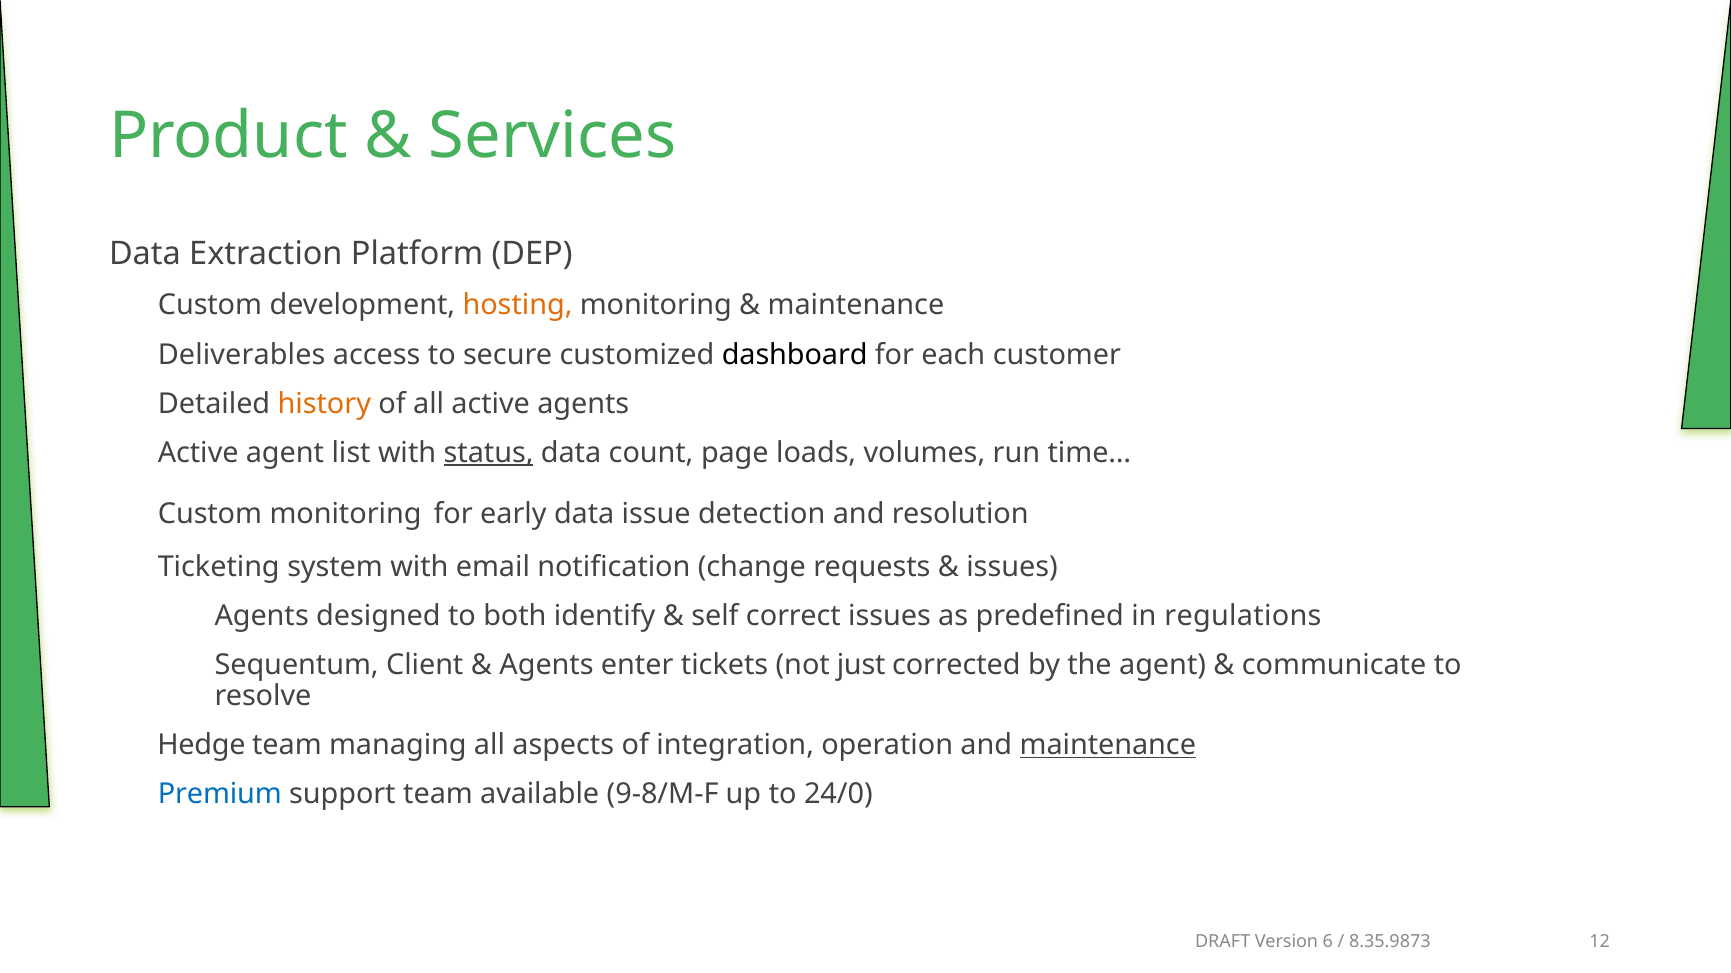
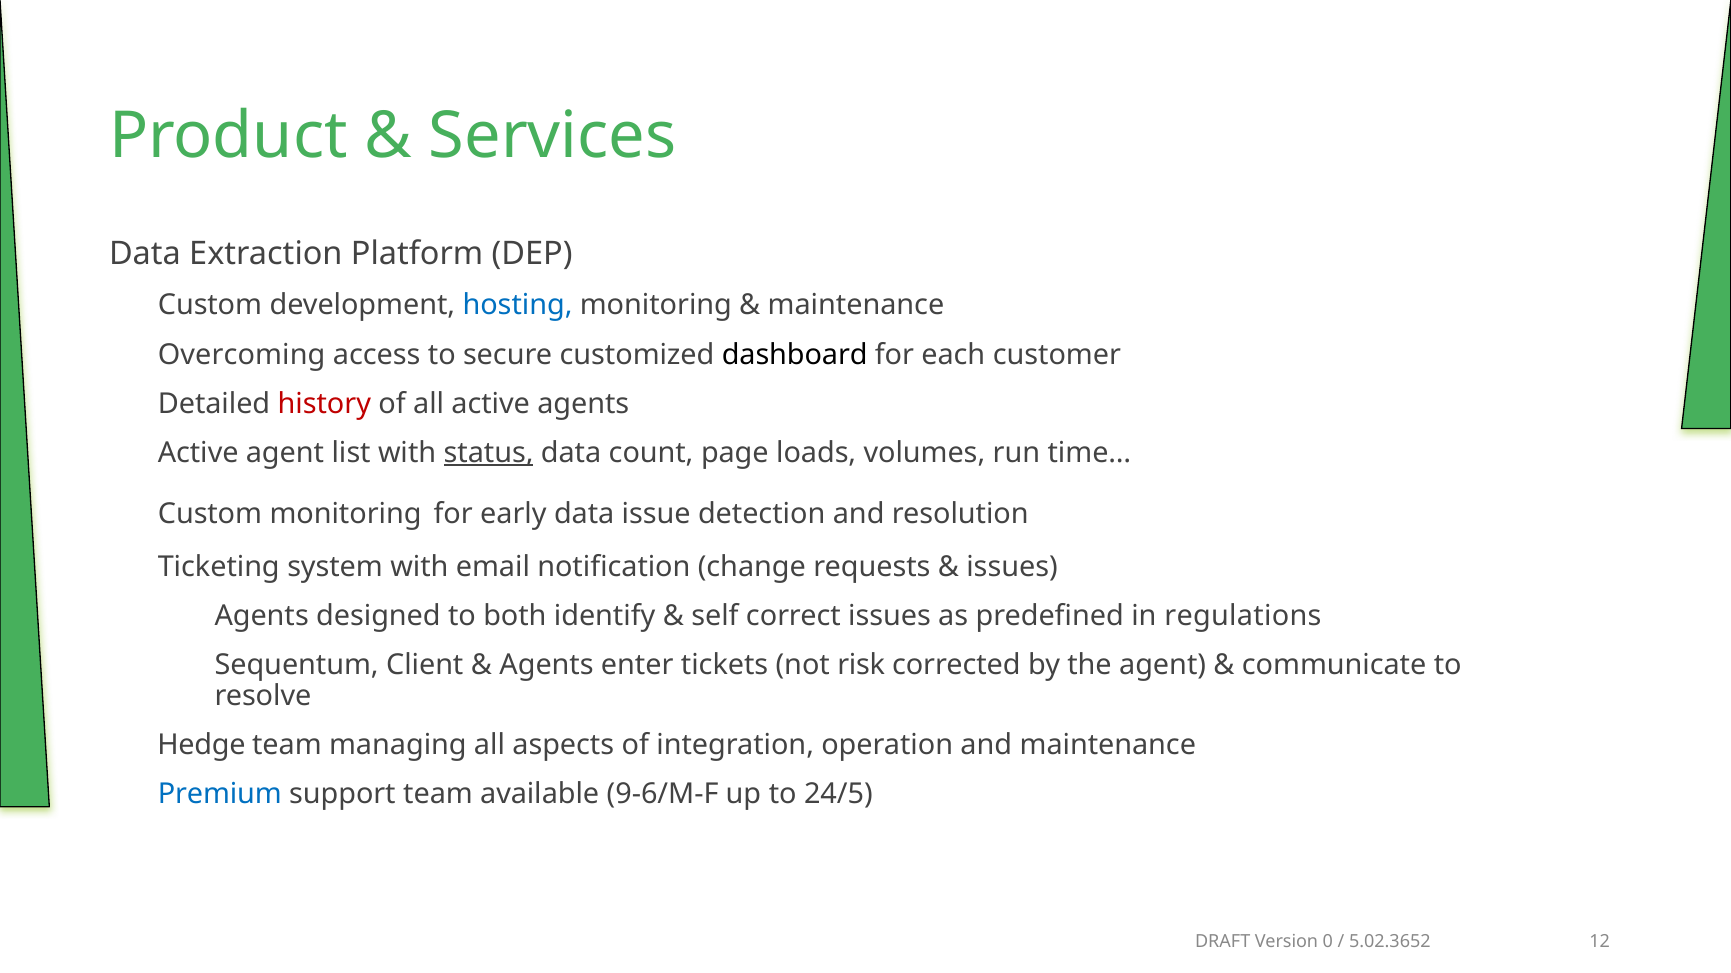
hosting colour: orange -> blue
Deliverables: Deliverables -> Overcoming
history colour: orange -> red
just: just -> risk
maintenance at (1108, 746) underline: present -> none
9-8/M-F: 9-8/M-F -> 9-6/M-F
24/0: 24/0 -> 24/5
6: 6 -> 0
8.35.9873: 8.35.9873 -> 5.02.3652
